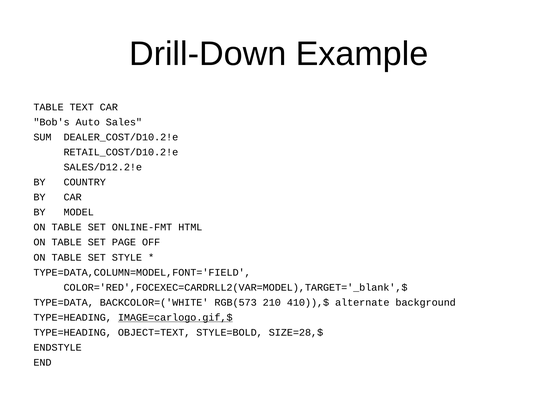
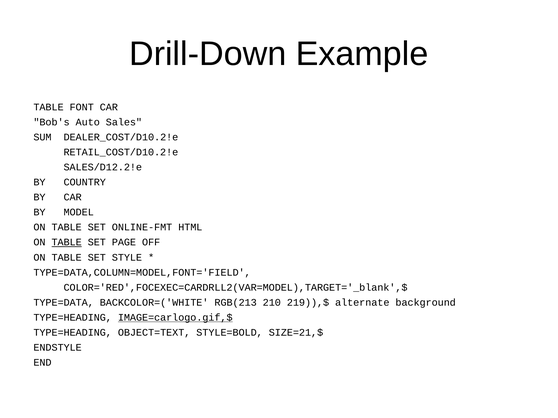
TEXT: TEXT -> FONT
TABLE at (67, 243) underline: none -> present
RGB(573: RGB(573 -> RGB(213
410)),$: 410)),$ -> 219)),$
SIZE=28,$: SIZE=28,$ -> SIZE=21,$
